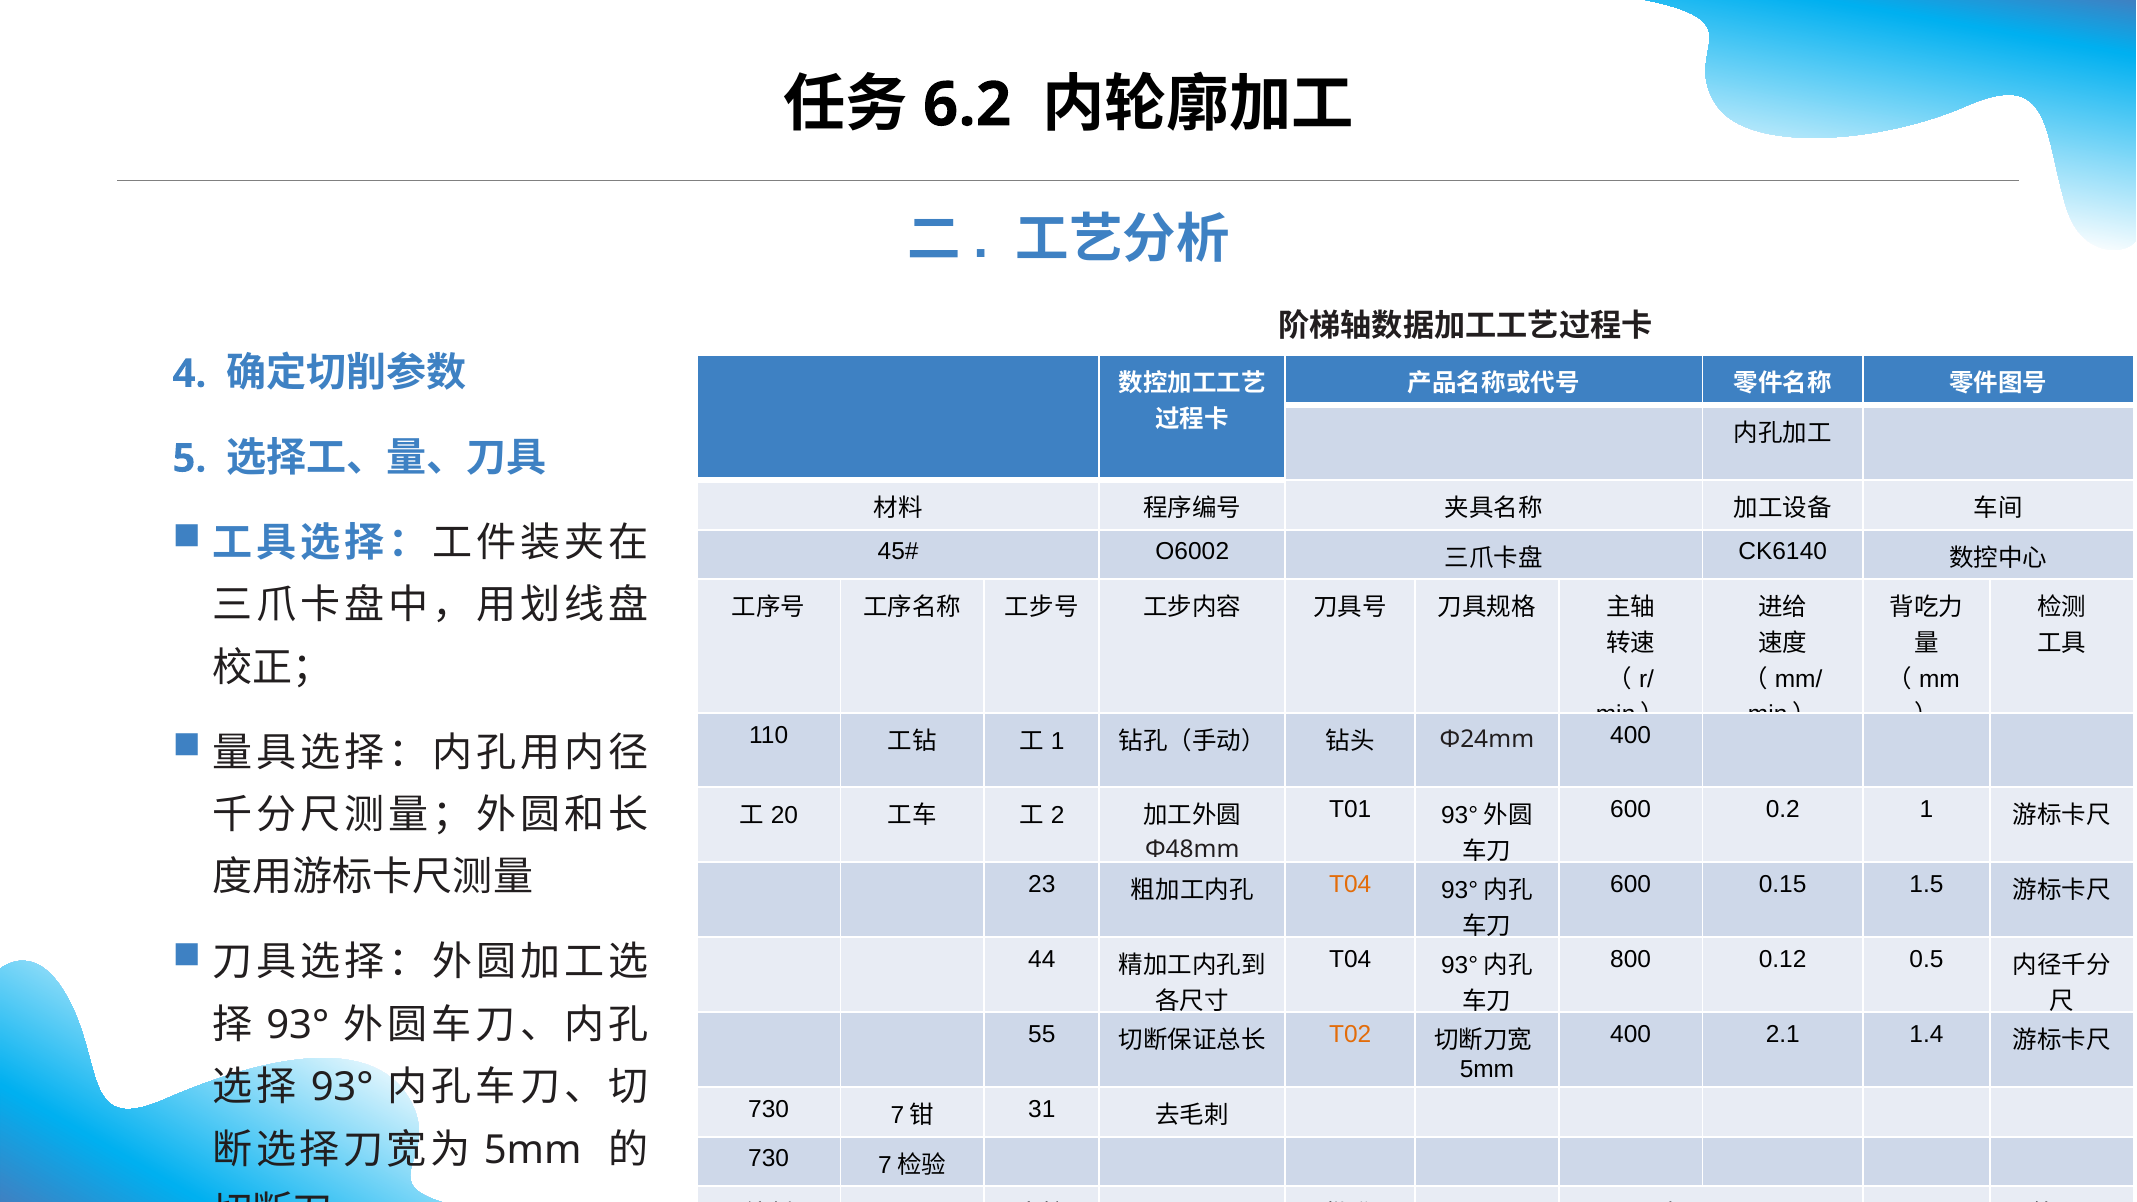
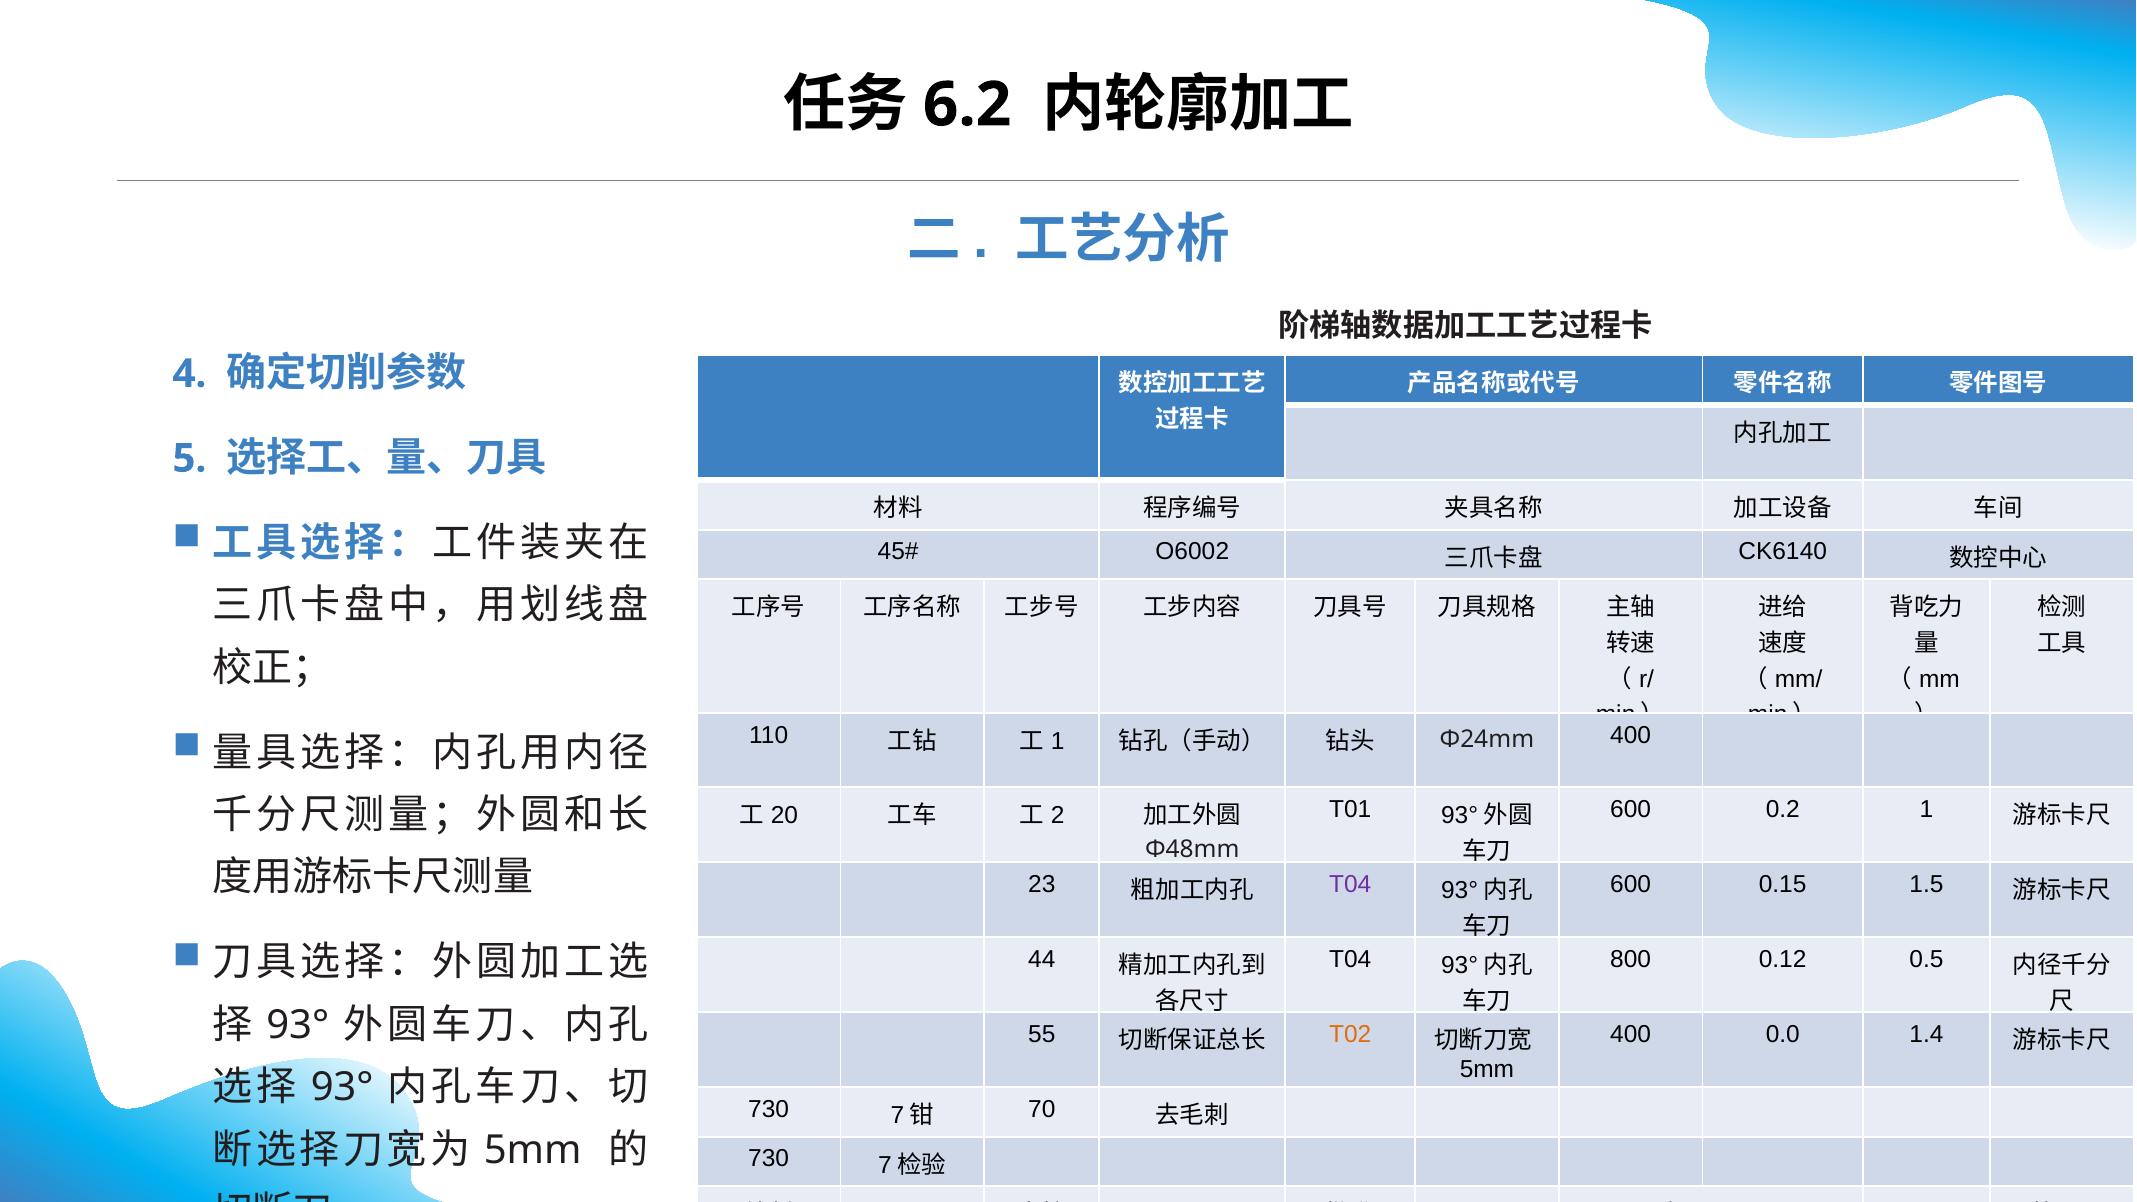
T04 at (1350, 884) colour: orange -> purple
2.1: 2.1 -> 0.0
31: 31 -> 70
